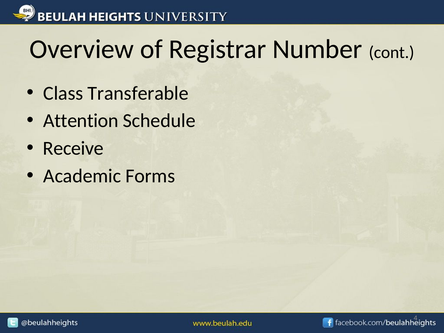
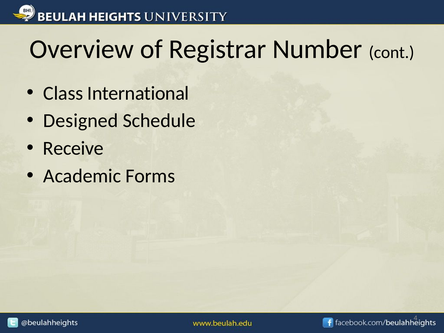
Transferable: Transferable -> International
Attention: Attention -> Designed
